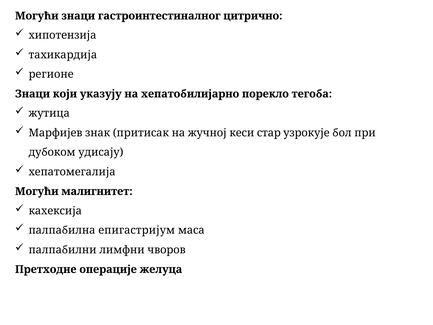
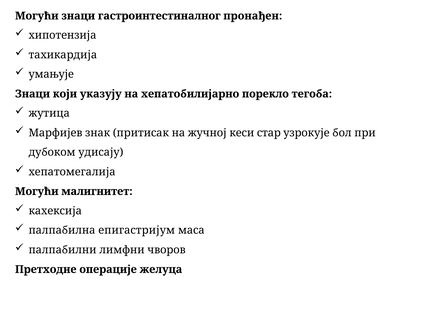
цитрично: цитрично -> пронађен
регионе: регионе -> умањује
